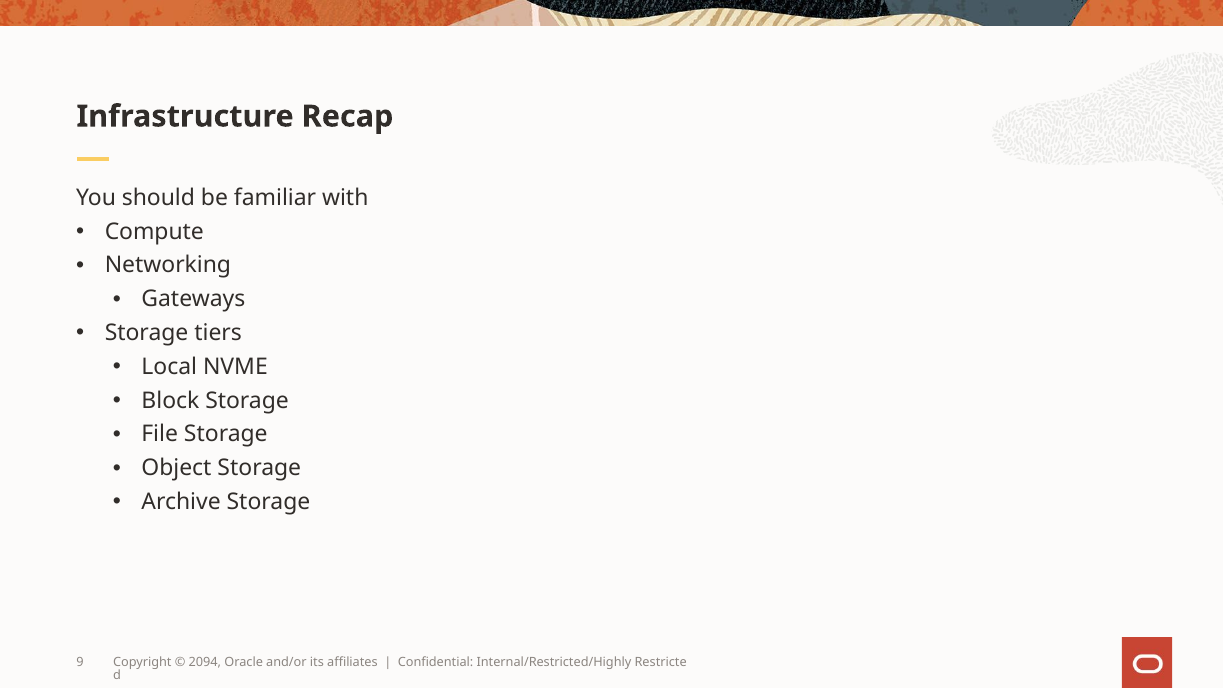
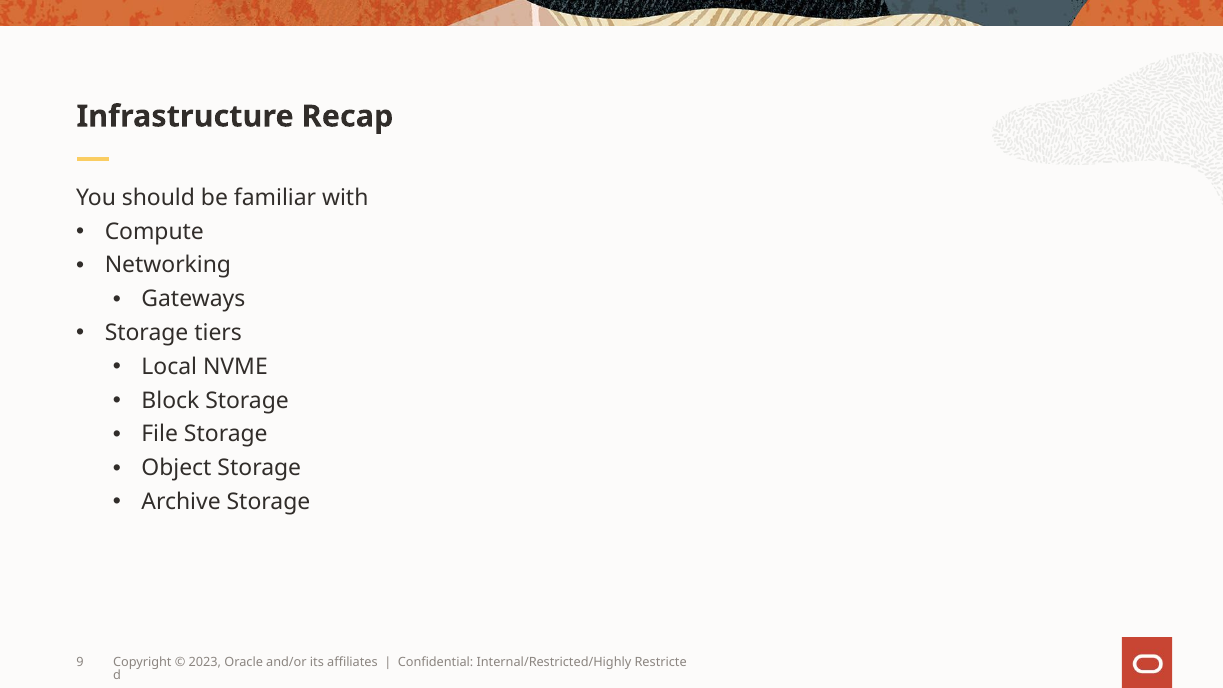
2094: 2094 -> 2023
